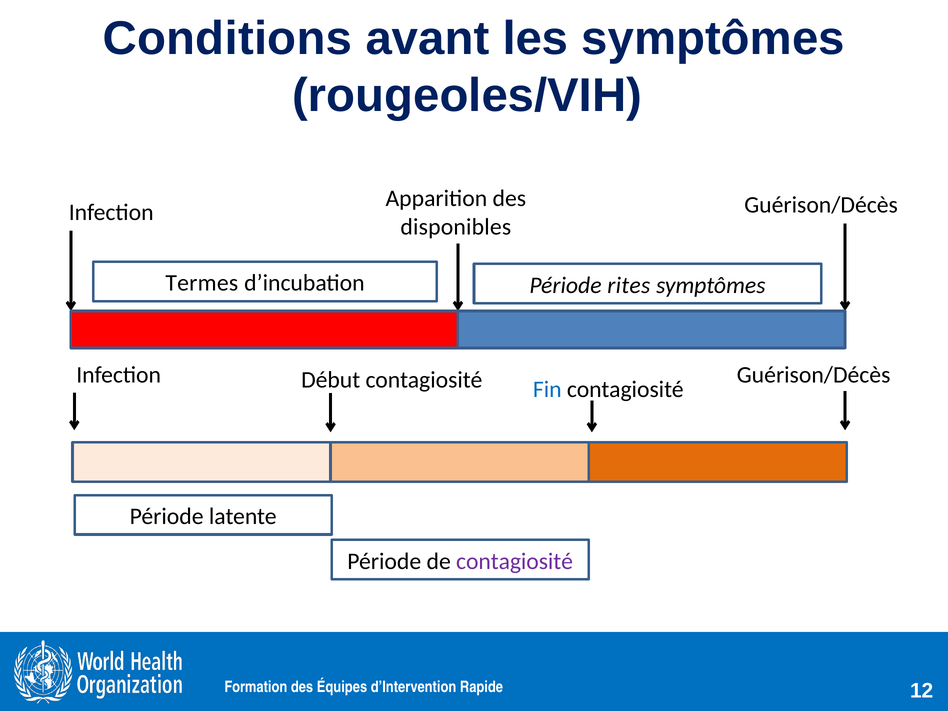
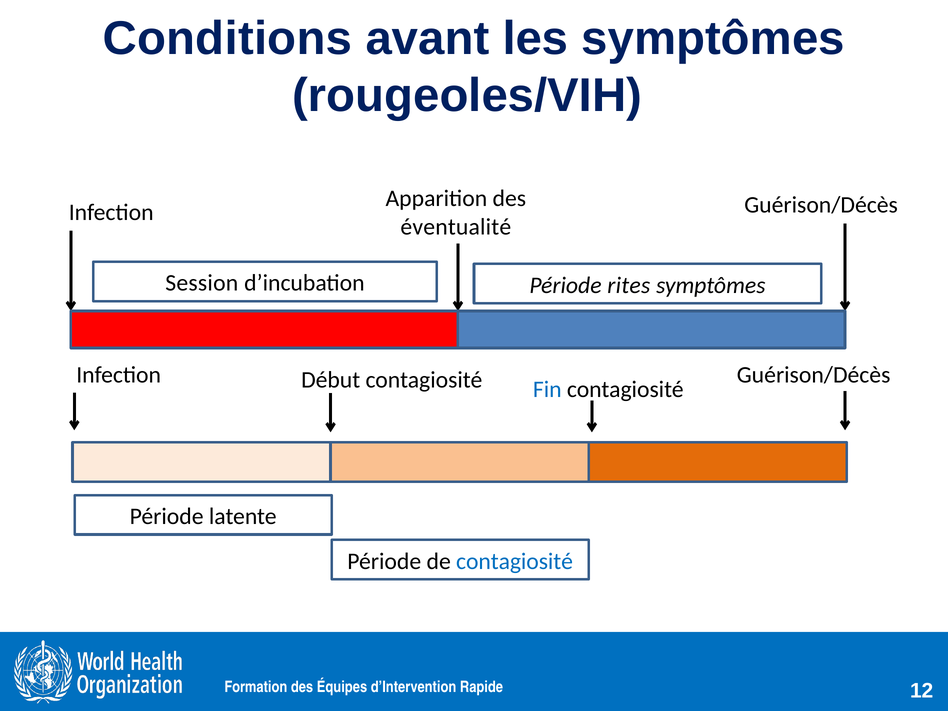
disponibles: disponibles -> éventualité
Termes: Termes -> Session
contagiosité at (515, 561) colour: purple -> blue
